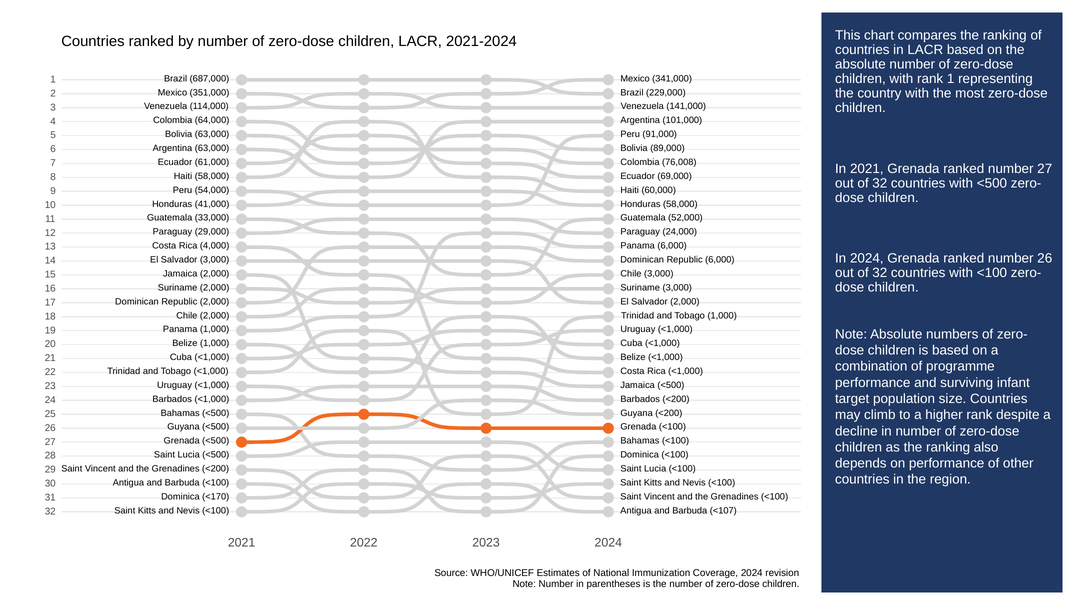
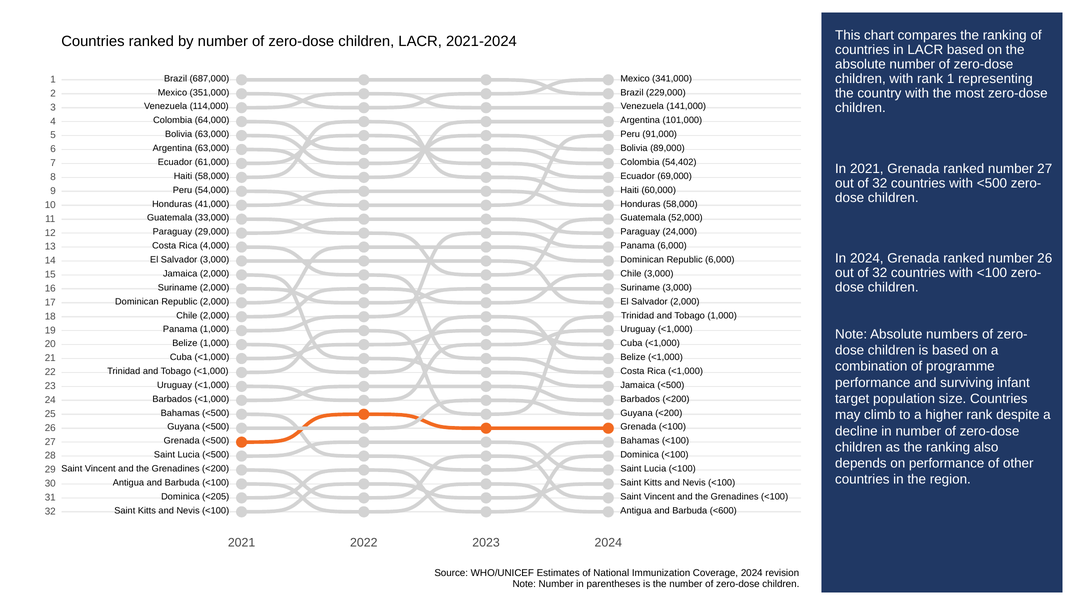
76,008: 76,008 -> 54,402
<170: <170 -> <205
<107: <107 -> <600
